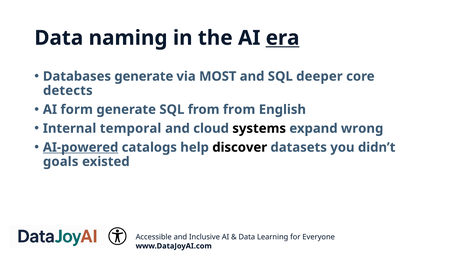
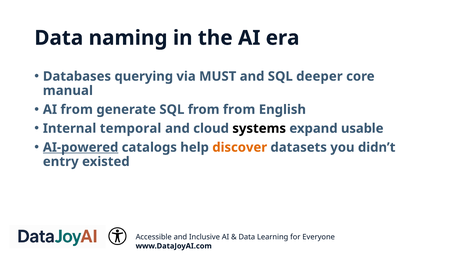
era underline: present -> none
Databases generate: generate -> querying
MOST: MOST -> MUST
detects: detects -> manual
AI form: form -> from
wrong: wrong -> usable
discover colour: black -> orange
goals: goals -> entry
